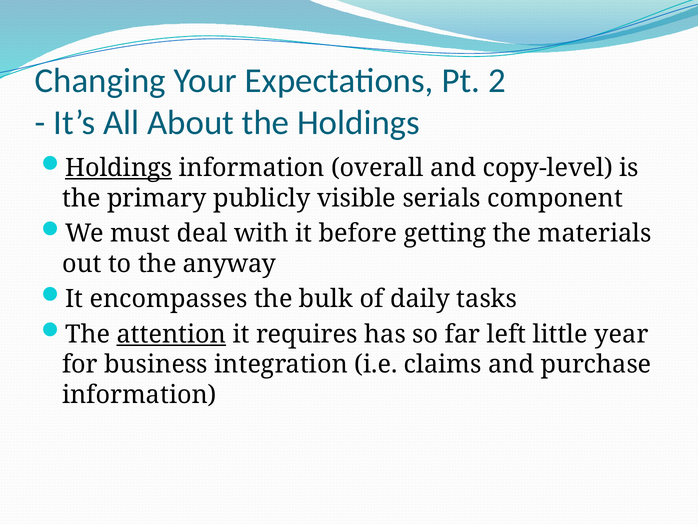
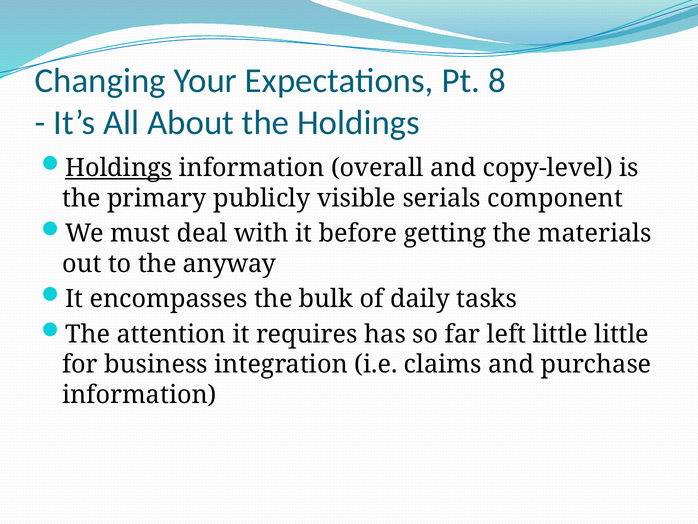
2: 2 -> 8
attention underline: present -> none
little year: year -> little
